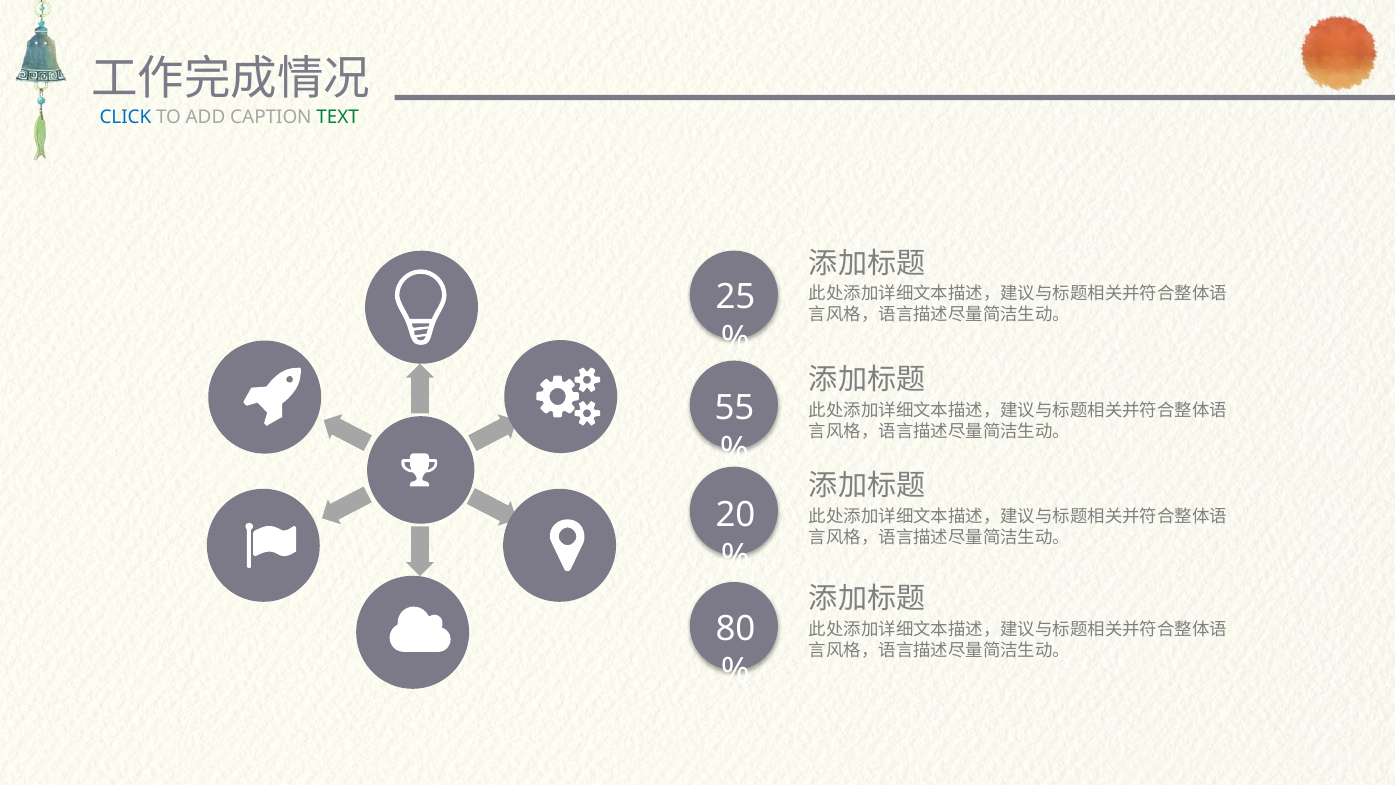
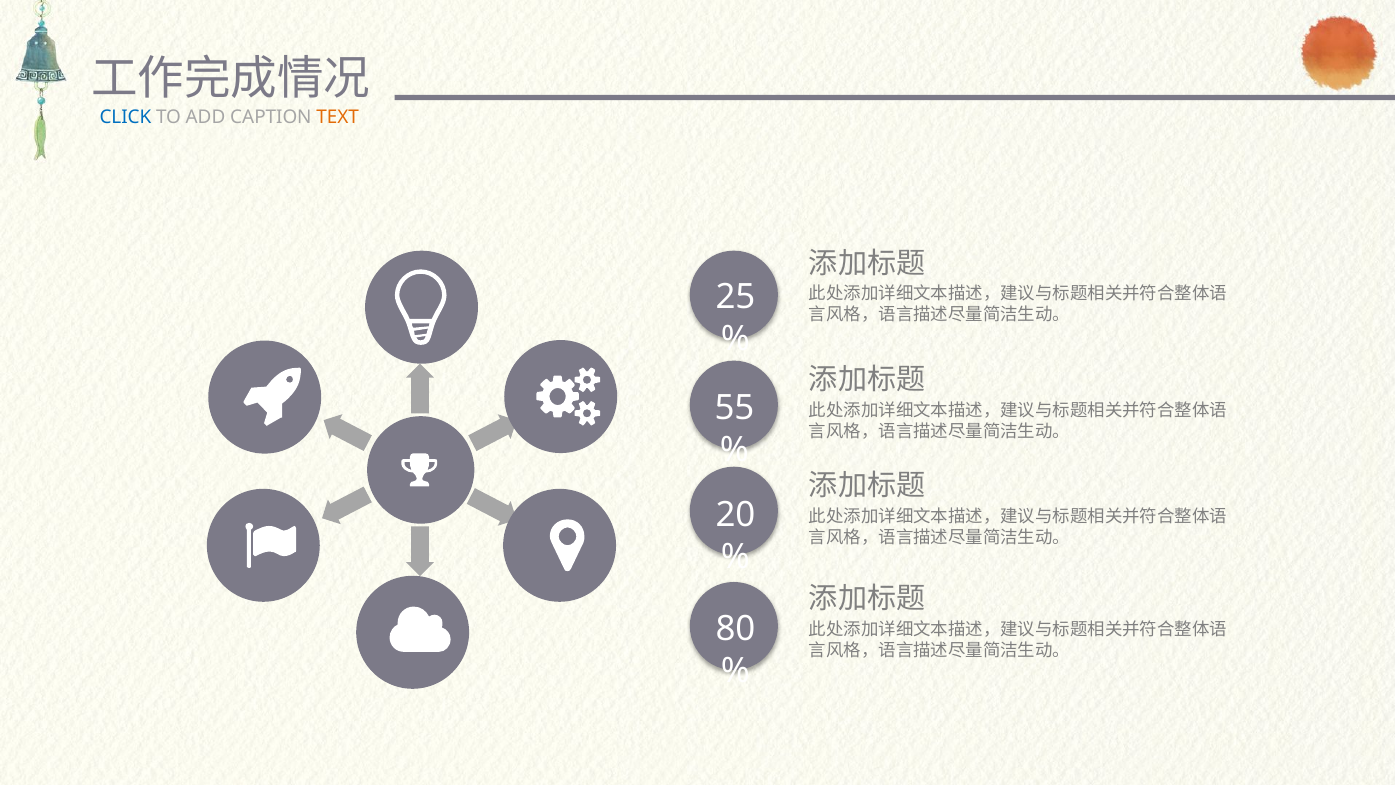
TEXT colour: green -> orange
